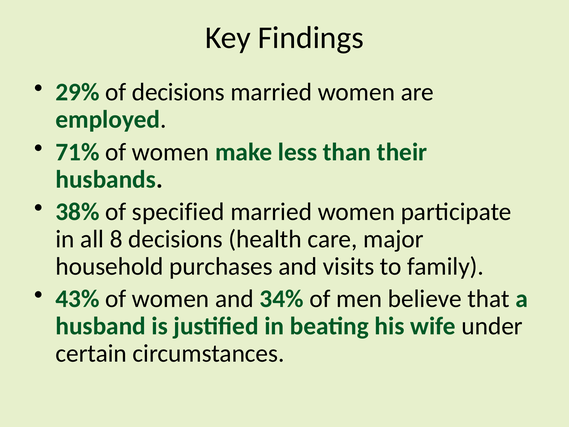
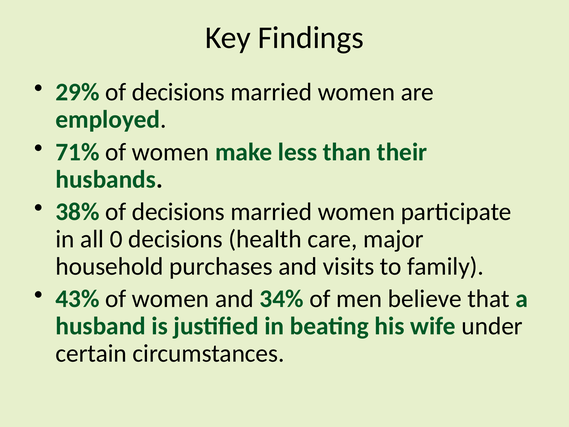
38% of specified: specified -> decisions
8: 8 -> 0
